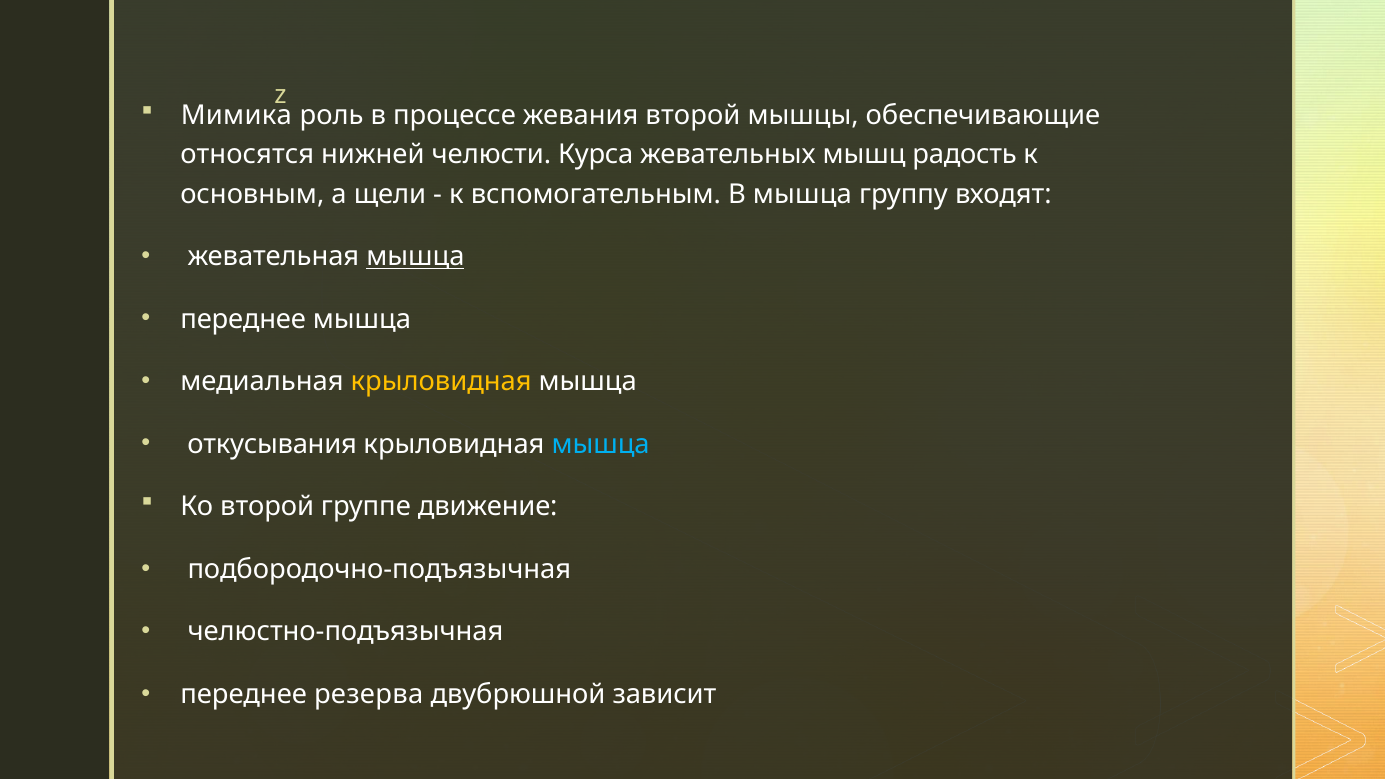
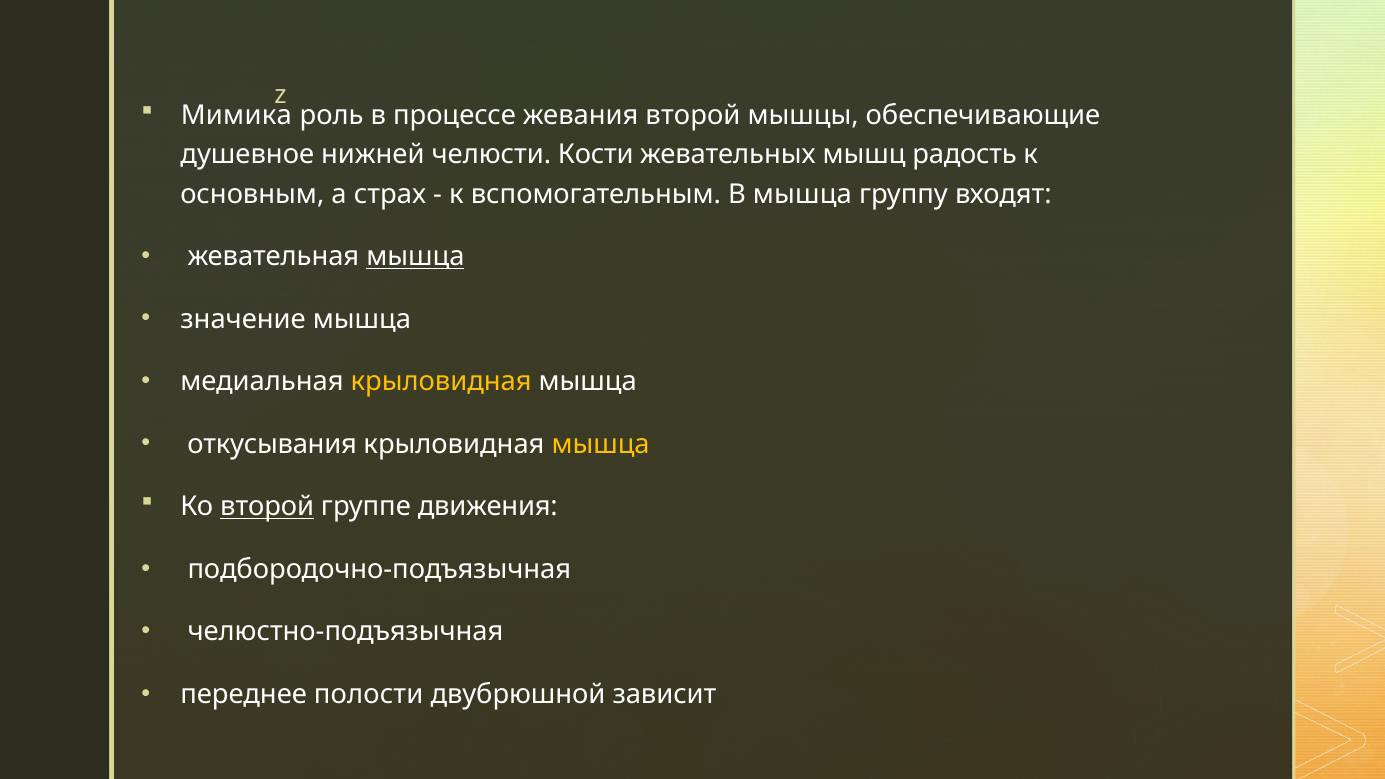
относятся: относятся -> душевное
Курса: Курса -> Кости
щели: щели -> страх
переднее at (243, 319): переднее -> значение
мышца at (601, 444) colour: light blue -> yellow
второй at (267, 507) underline: none -> present
движение: движение -> движения
резерва: резерва -> полости
